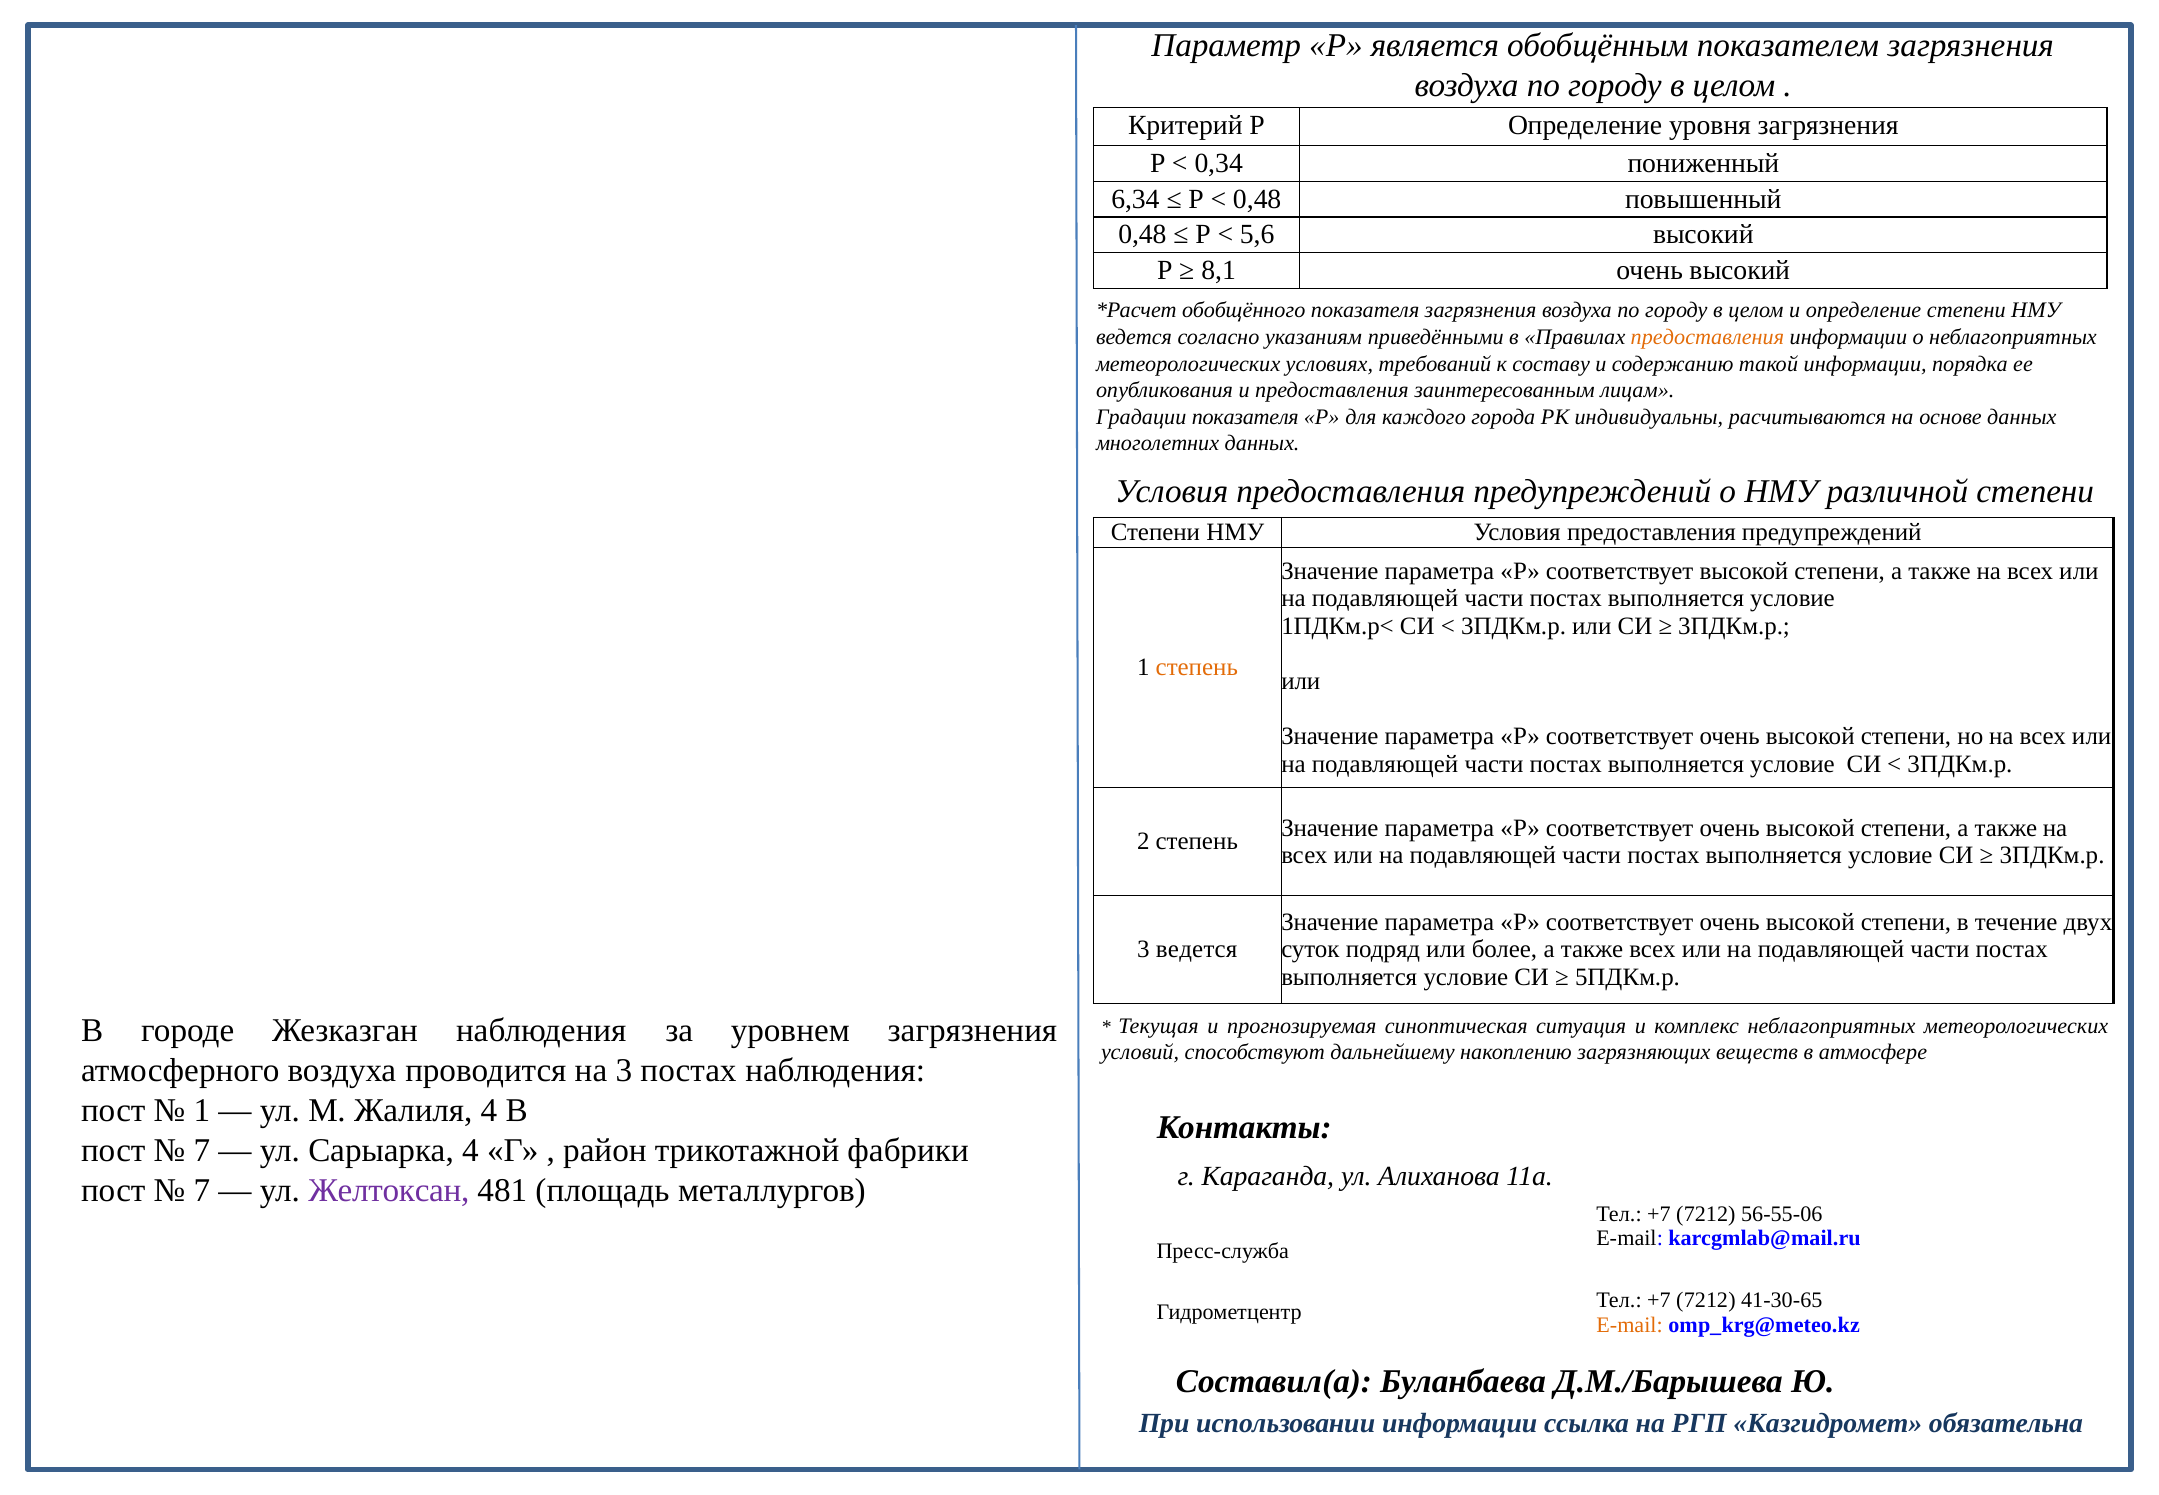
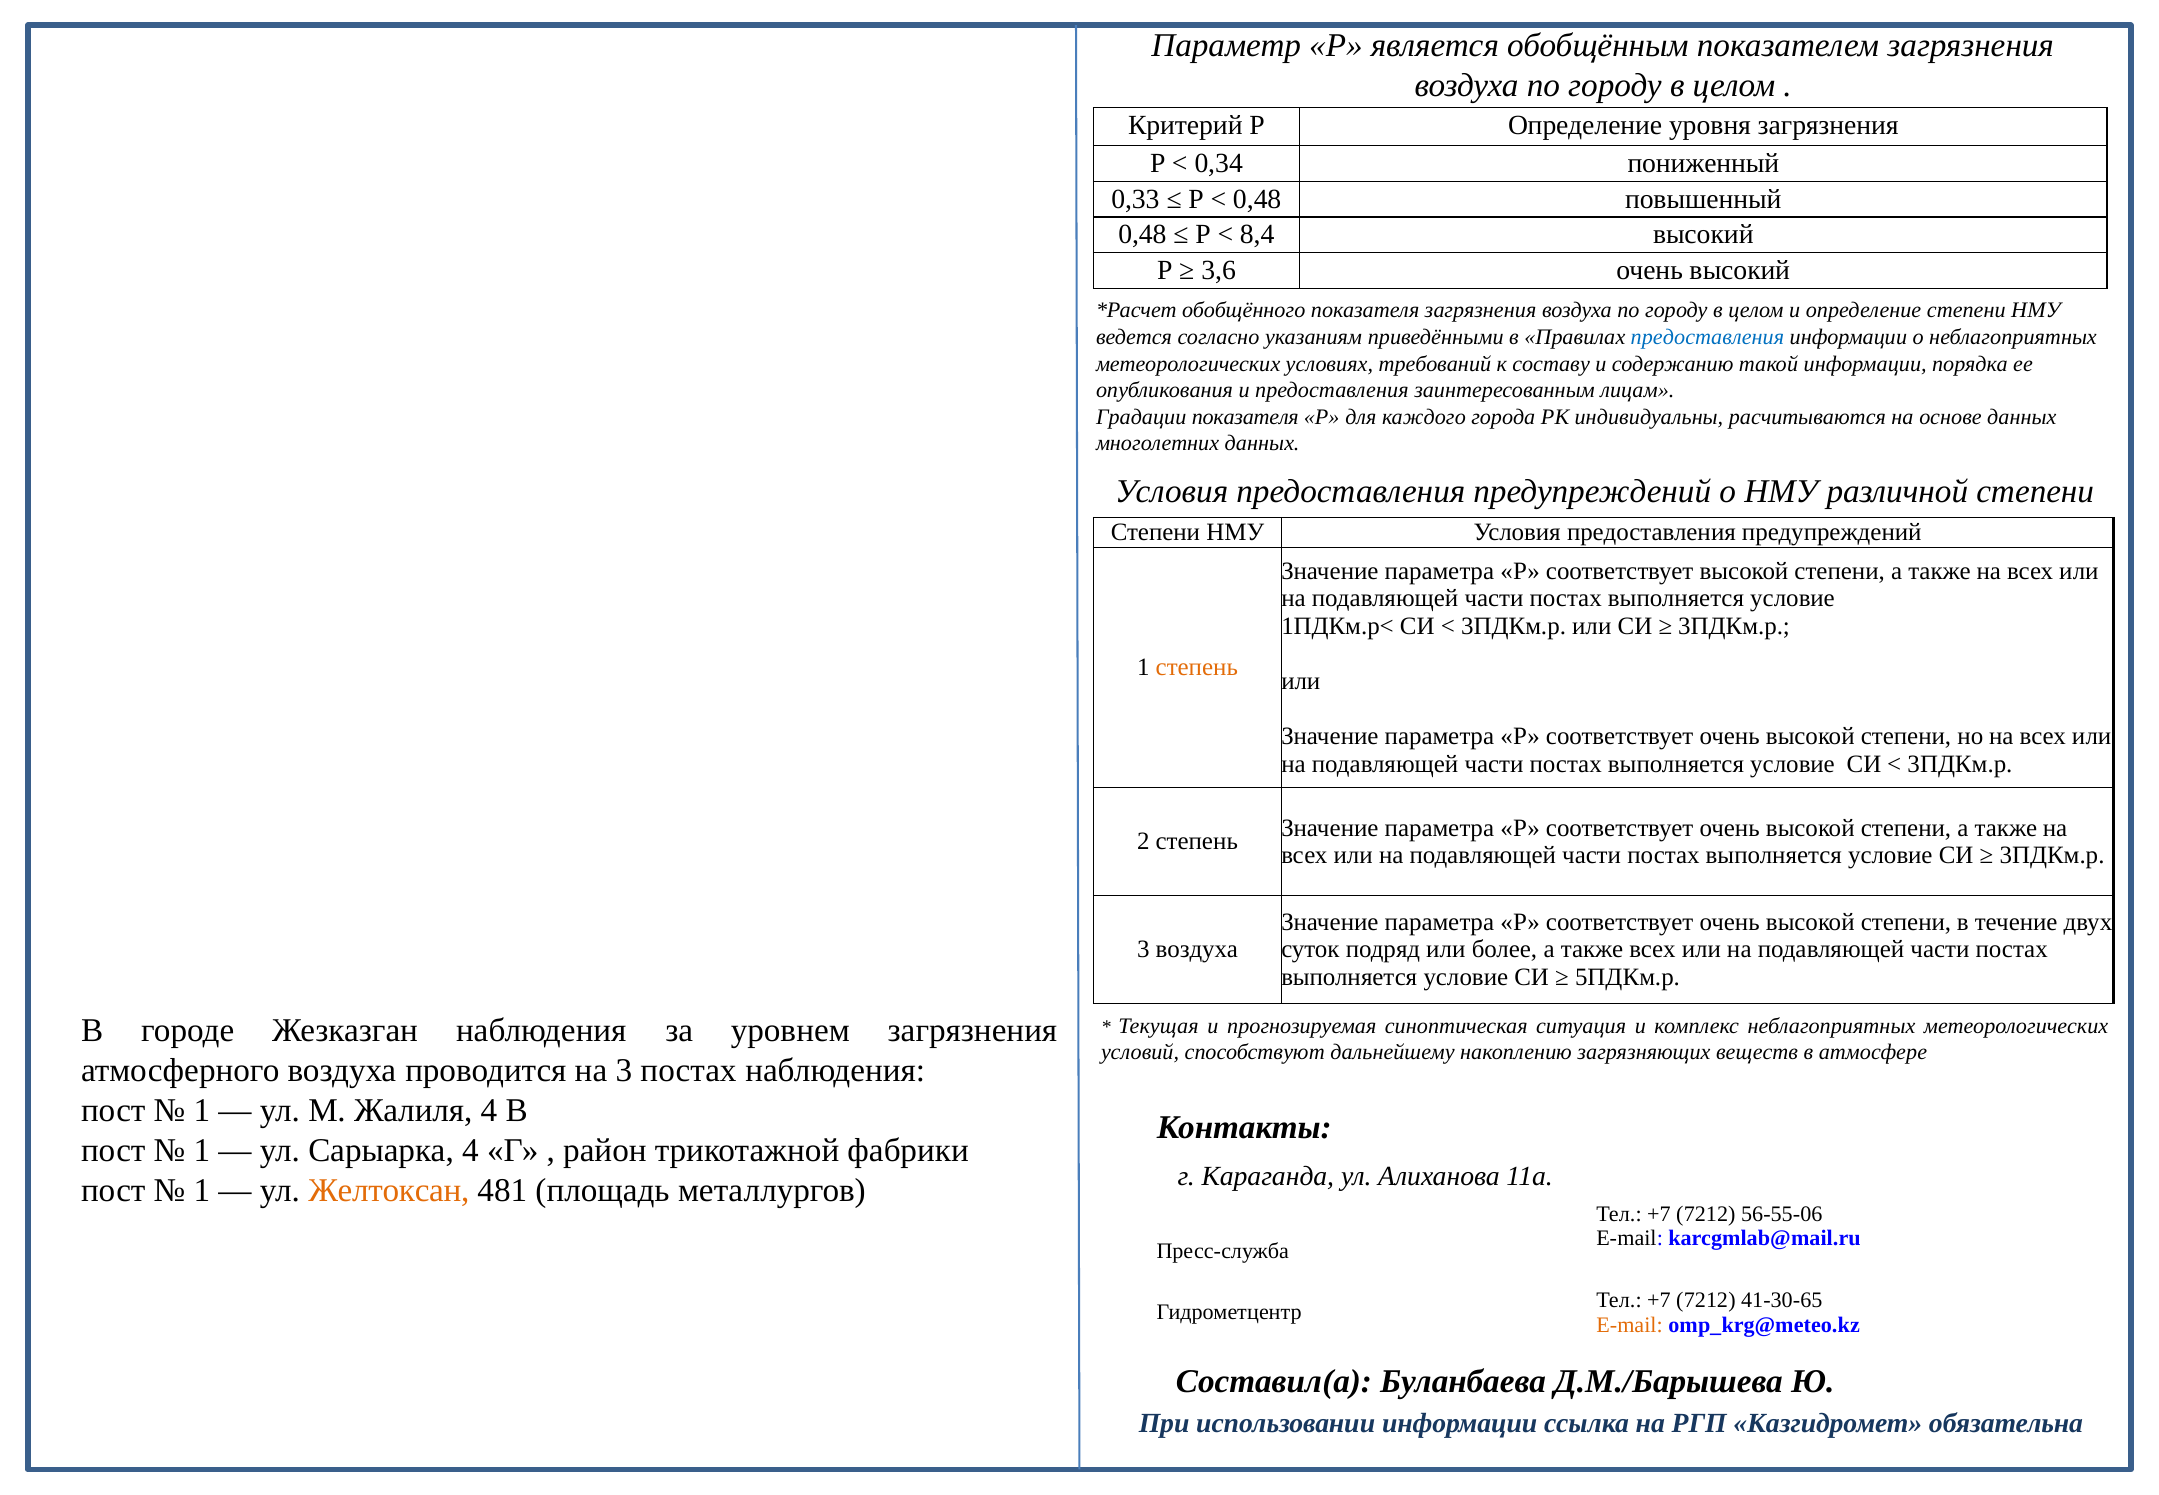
6,34: 6,34 -> 0,33
5,6: 5,6 -> 8,4
8,1: 8,1 -> 3,6
предоставления at (1707, 337) colour: orange -> blue
3 ведется: ведется -> воздуха
7 at (202, 1150): 7 -> 1
7 at (202, 1190): 7 -> 1
Желтоксан colour: purple -> orange
